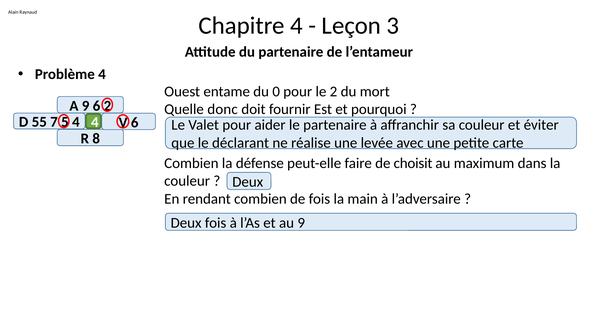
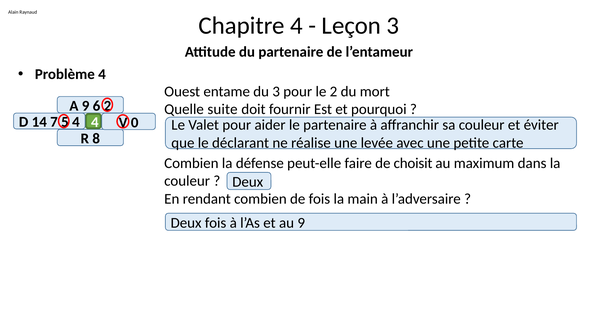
du 0: 0 -> 3
donc: donc -> suite
55: 55 -> 14
V 6: 6 -> 0
